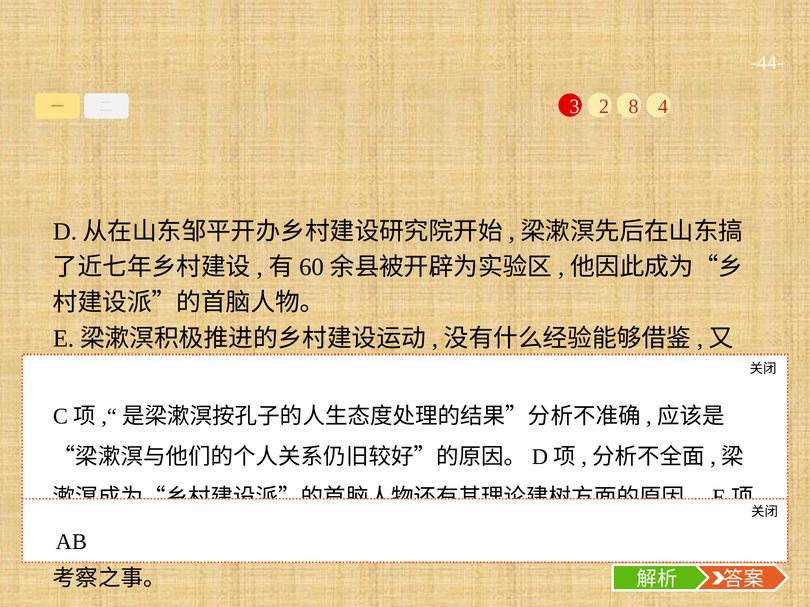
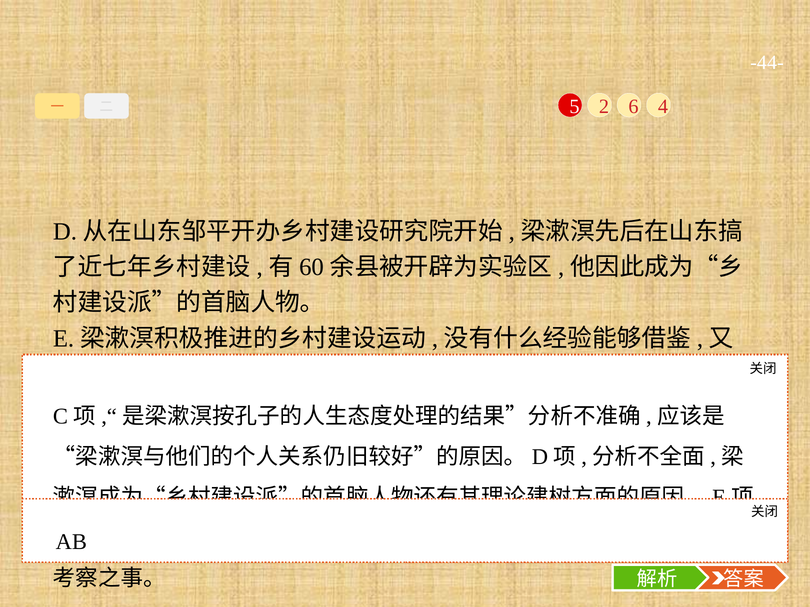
3: 3 -> 5
8: 8 -> 6
